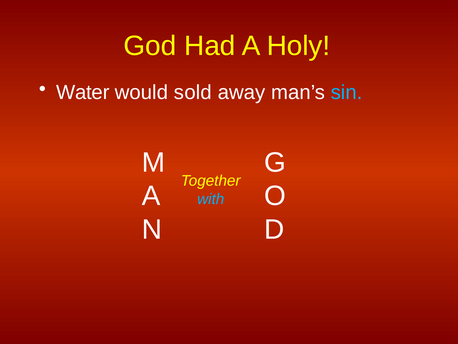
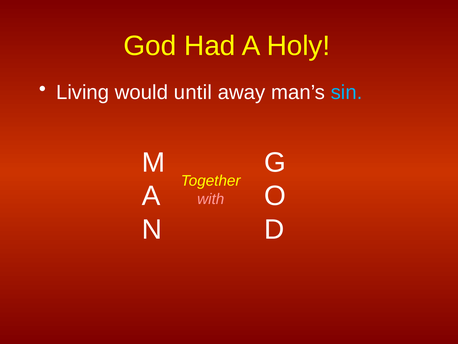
Water: Water -> Living
sold: sold -> until
with colour: light blue -> pink
